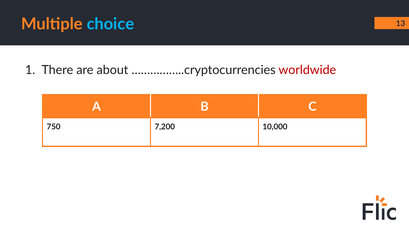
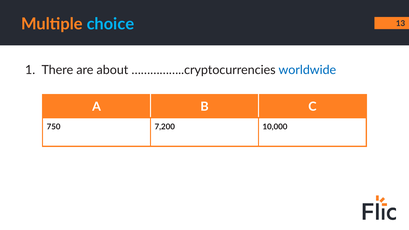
worldwide colour: red -> blue
